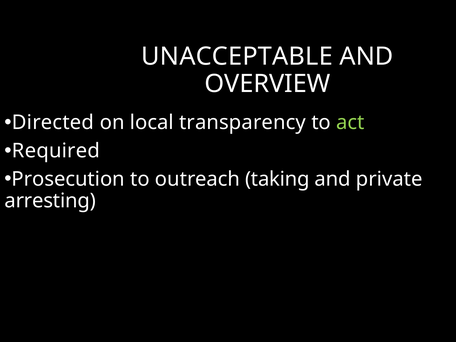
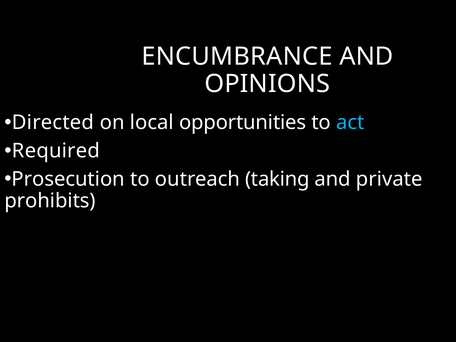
UNACCEPTABLE: UNACCEPTABLE -> ENCUMBRANCE
OVERVIEW: OVERVIEW -> OPINIONS
transparency: transparency -> opportunities
act colour: light green -> light blue
arresting: arresting -> prohibits
